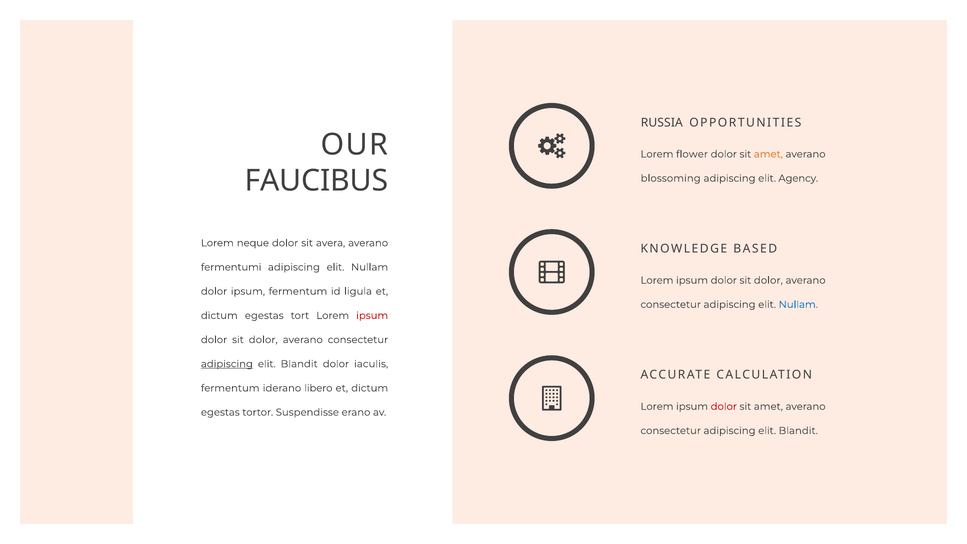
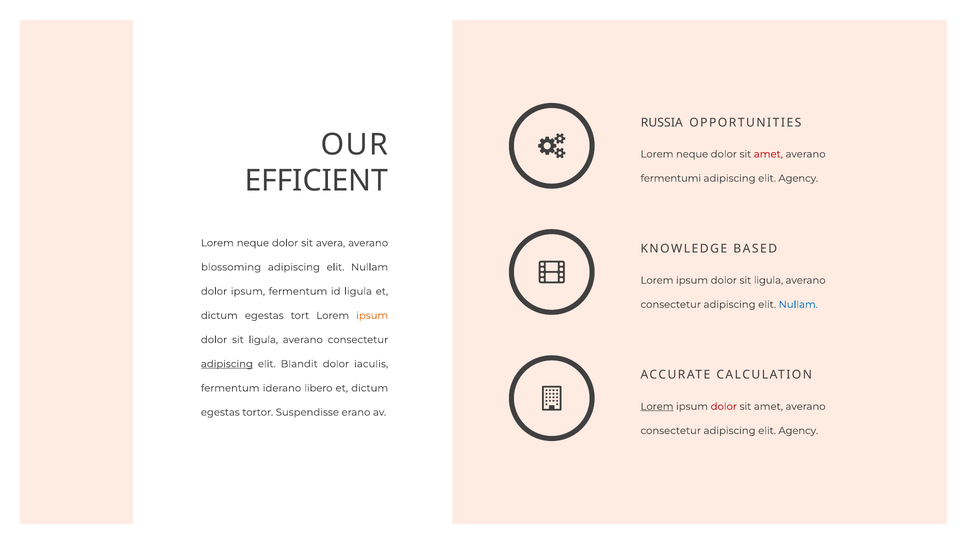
flower at (692, 154): flower -> neque
amet at (768, 154) colour: orange -> red
FAUCIBUS: FAUCIBUS -> EFFICIENT
blossoming: blossoming -> fermentumi
fermentumi: fermentumi -> blossoming
dolor at (768, 280): dolor -> ligula
ipsum at (372, 316) colour: red -> orange
dolor at (263, 340): dolor -> ligula
Lorem at (657, 406) underline: none -> present
Blandit at (798, 431): Blandit -> Agency
